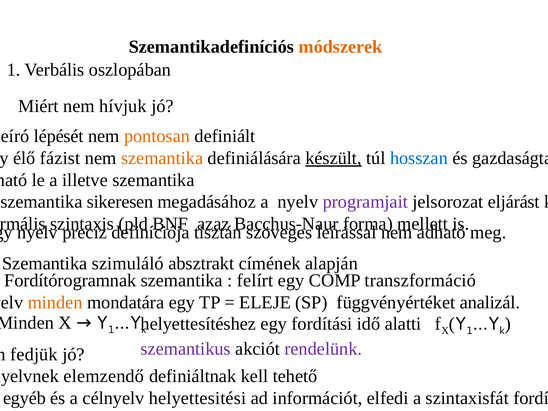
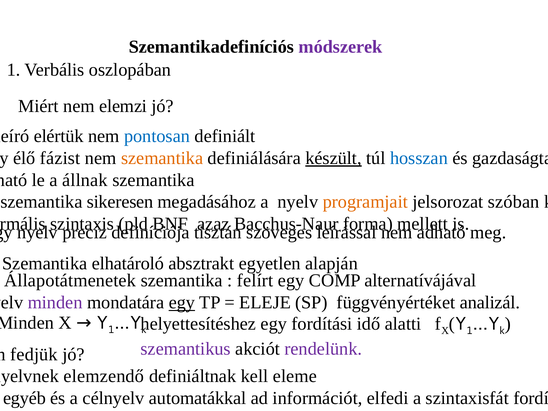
módszerek colour: orange -> purple
hívjuk: hívjuk -> elemzi
lépését: lépését -> elértük
pontosan colour: orange -> blue
illetve: illetve -> állnak
programjait colour: purple -> orange
eljárást: eljárást -> szóban
szimuláló: szimuláló -> elhatároló
címének: címének -> egyetlen
Fordítórogramnak: Fordítórogramnak -> Állapotátmenetek
transzformáció: transzformáció -> alternatívájával
minden at (55, 303) colour: orange -> purple
egy at (182, 303) underline: none -> present
tehető: tehető -> eleme
helyettesitési: helyettesitési -> automatákkal
